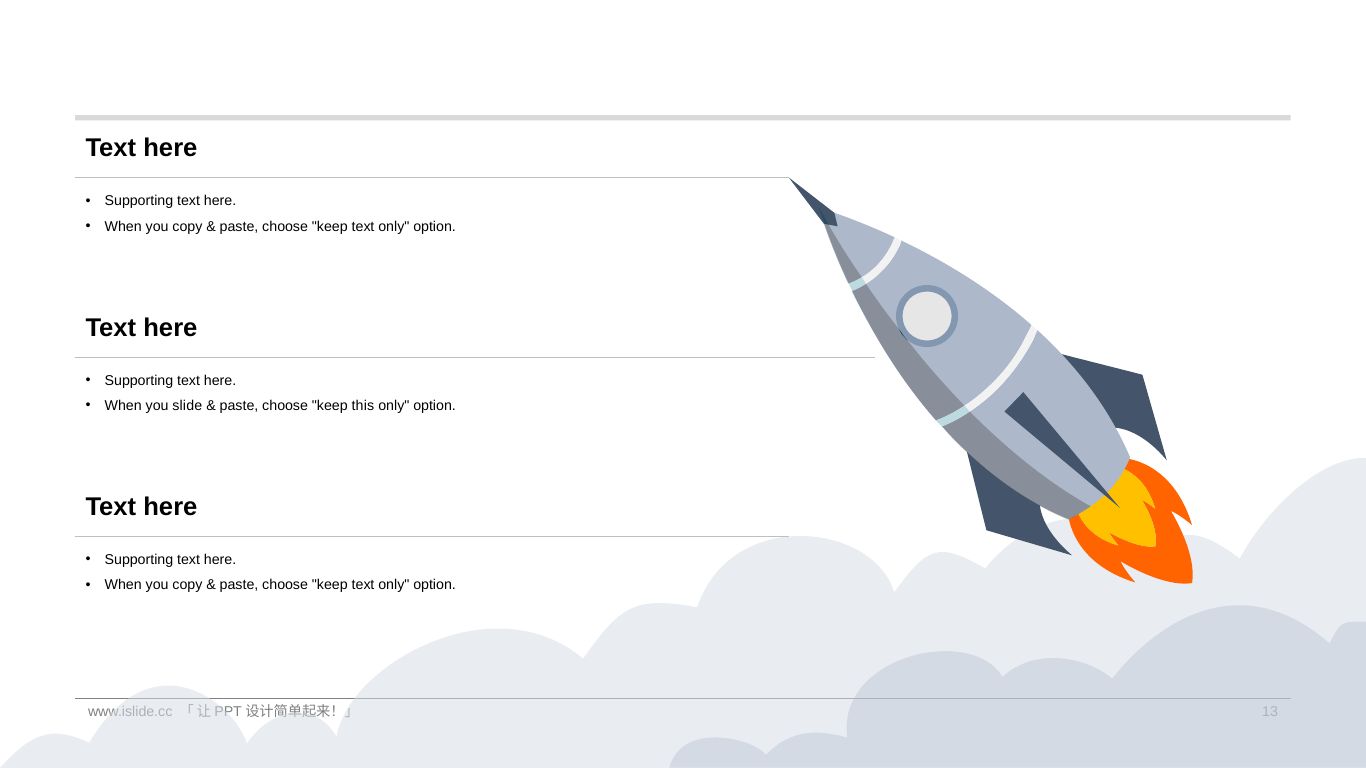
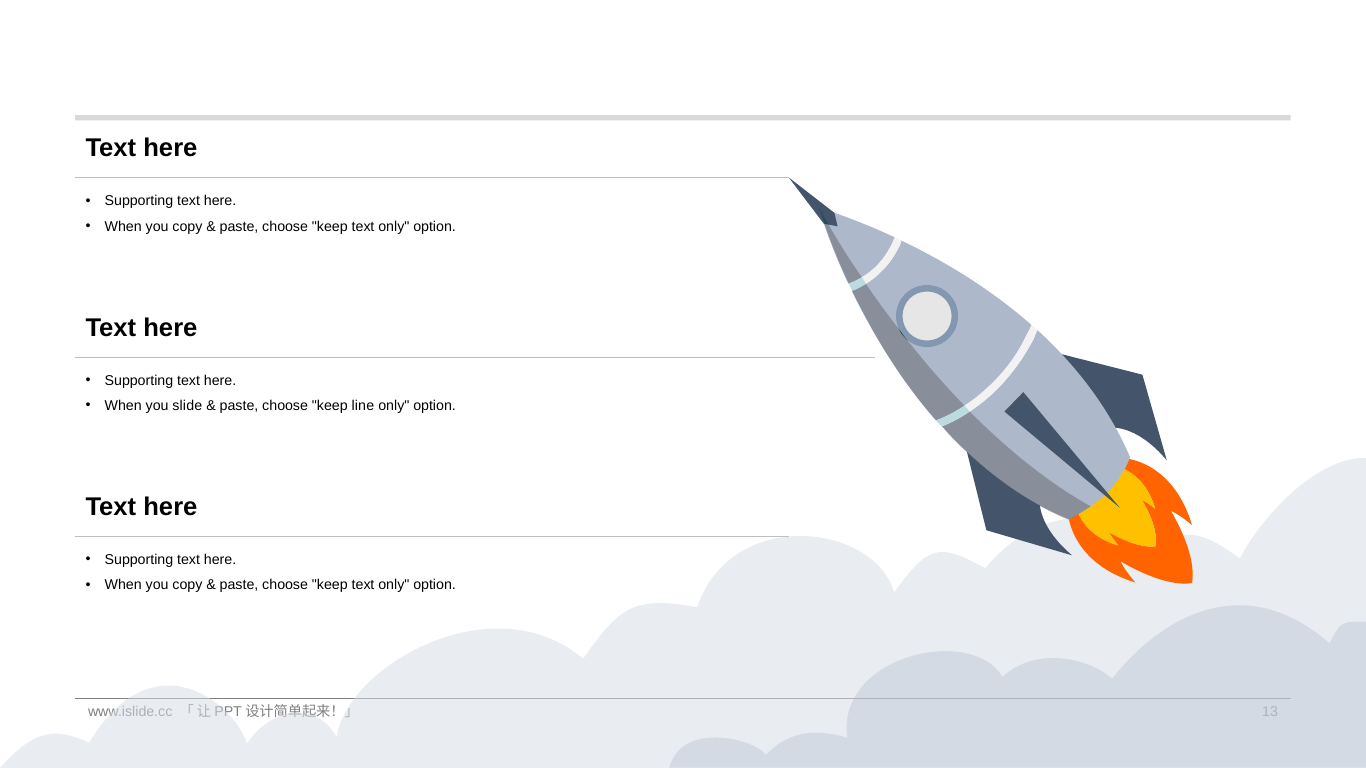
this: this -> line
